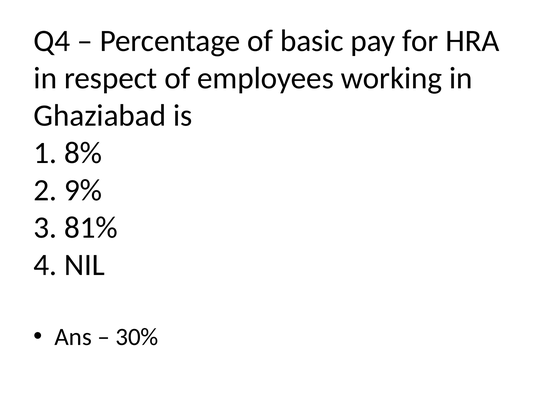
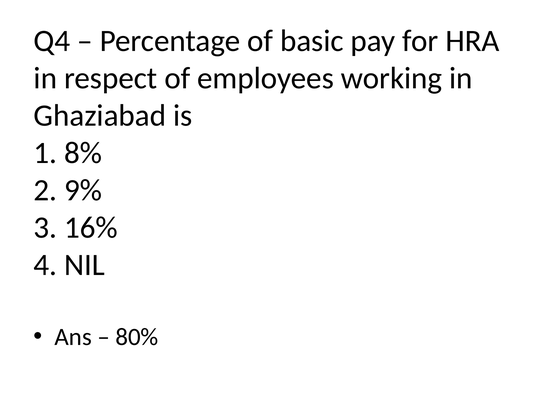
81%: 81% -> 16%
30%: 30% -> 80%
